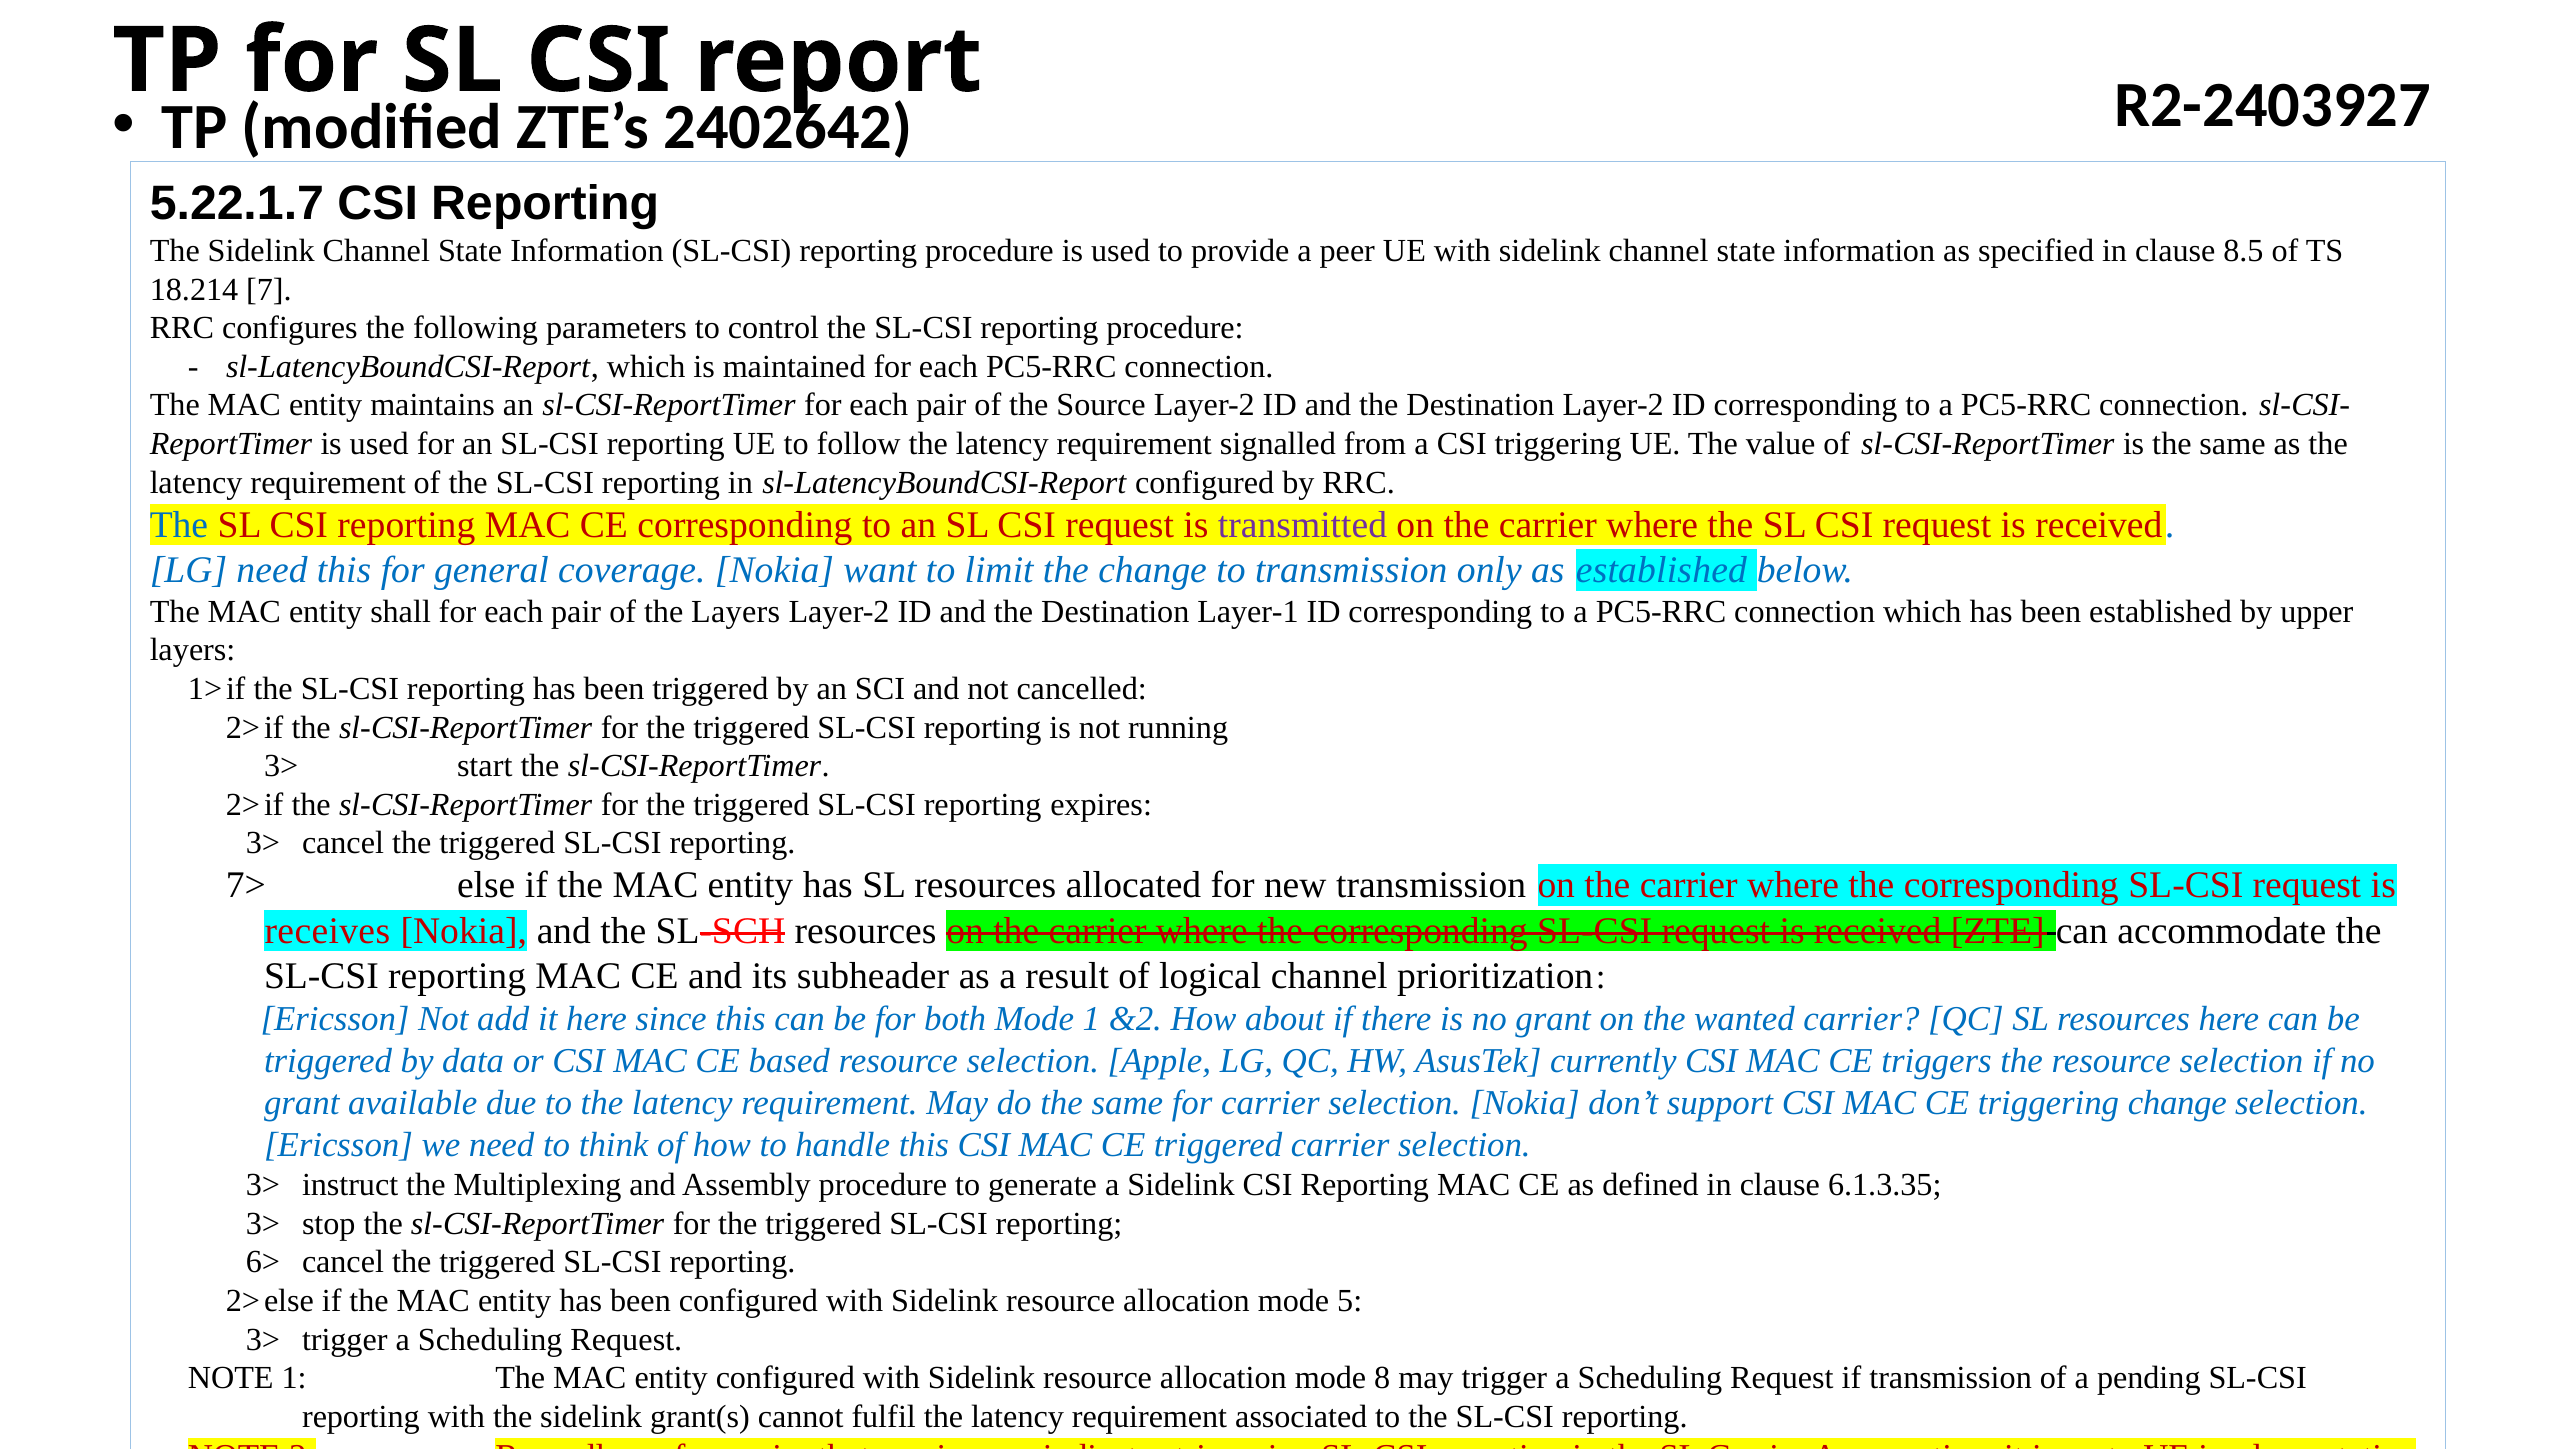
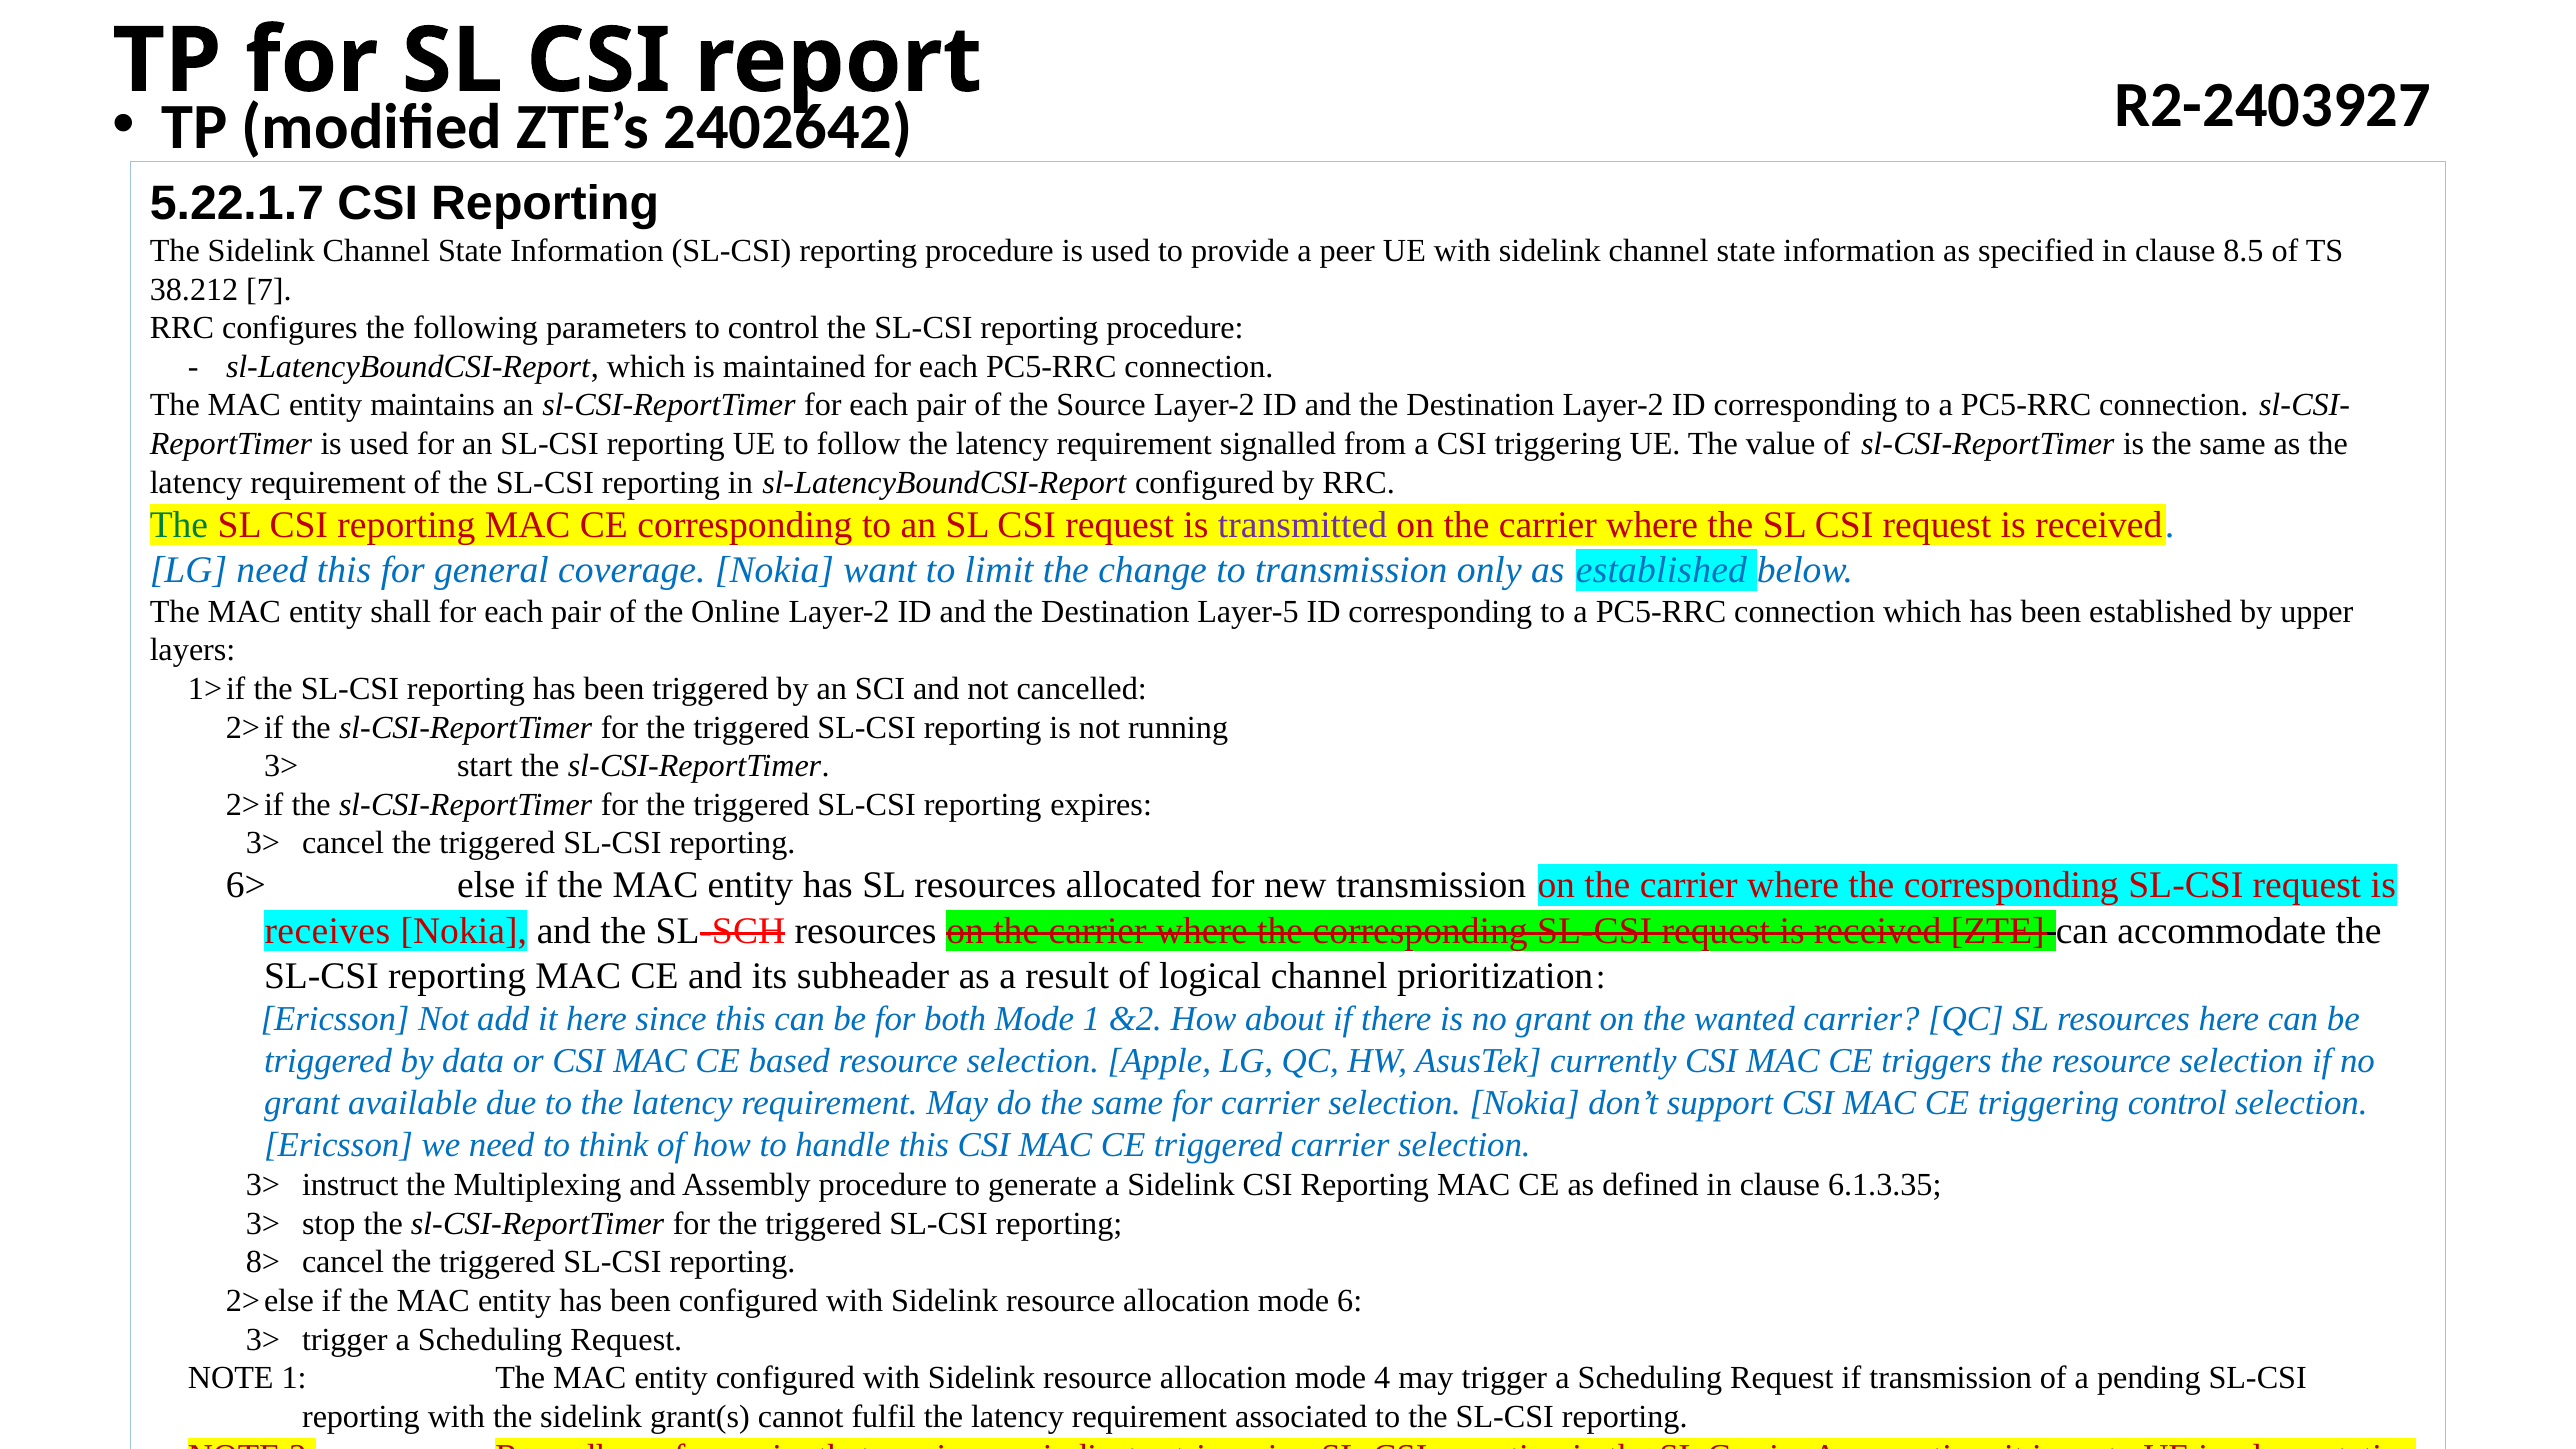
18.214: 18.214 -> 38.212
The at (179, 525) colour: blue -> green
the Layers: Layers -> Online
Layer-1: Layer-1 -> Layer-5
7>: 7> -> 6>
triggering change: change -> control
6>: 6> -> 8>
5: 5 -> 6
8: 8 -> 4
